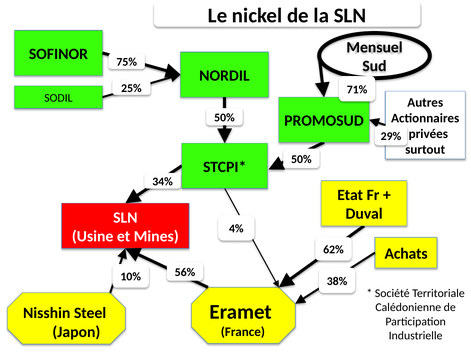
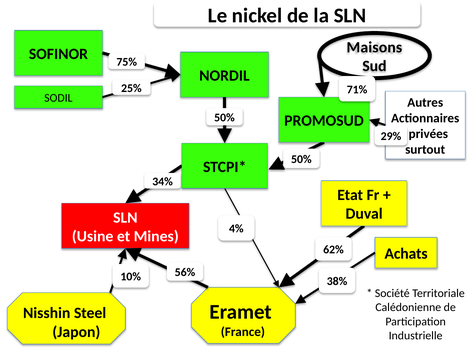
Mensuel: Mensuel -> Maisons
